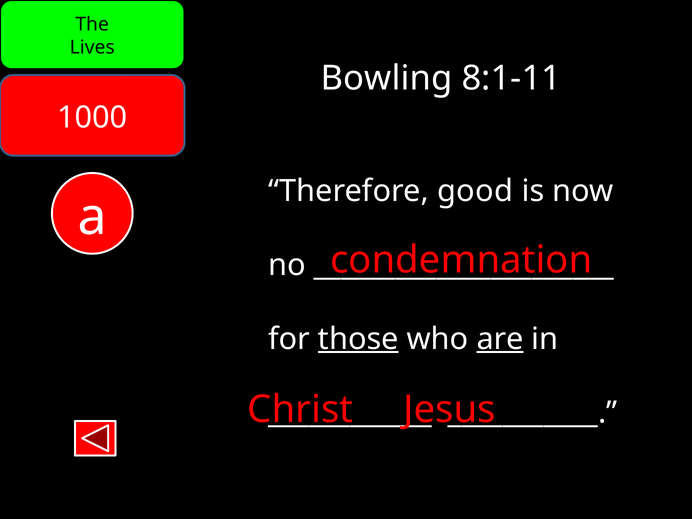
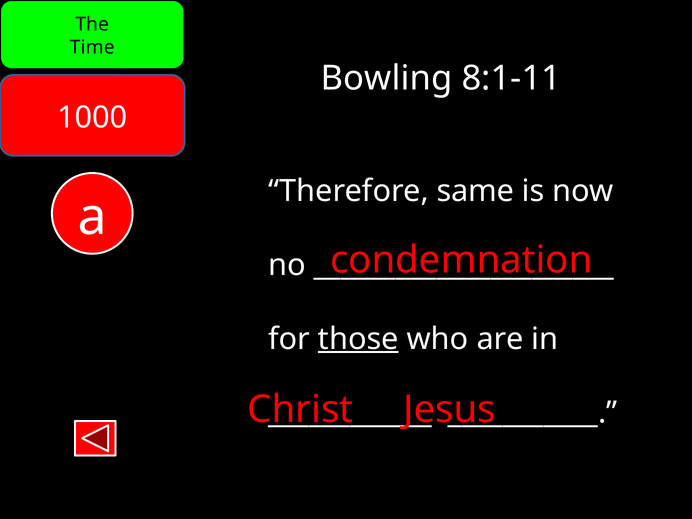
Lives: Lives -> Time
good: good -> same
are underline: present -> none
